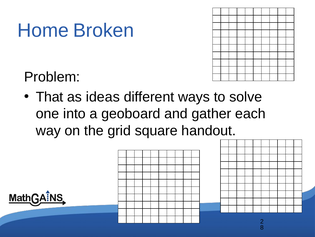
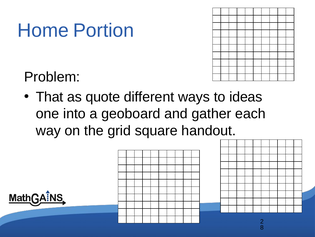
Broken: Broken -> Portion
ideas: ideas -> quote
solve: solve -> ideas
